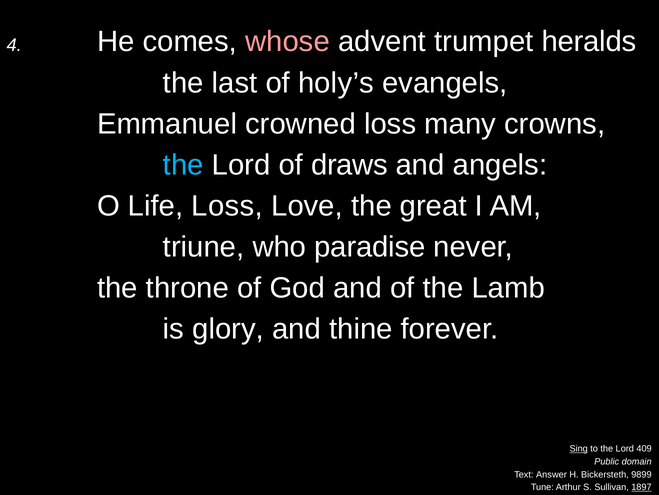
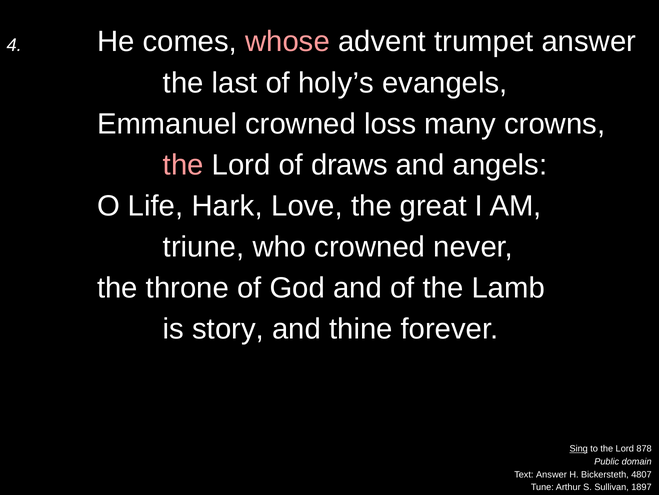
trumpet heralds: heralds -> answer
the at (183, 165) colour: light blue -> pink
Life Loss: Loss -> Hark
who paradise: paradise -> crowned
glory: glory -> story
409: 409 -> 878
9899: 9899 -> 4807
1897 underline: present -> none
